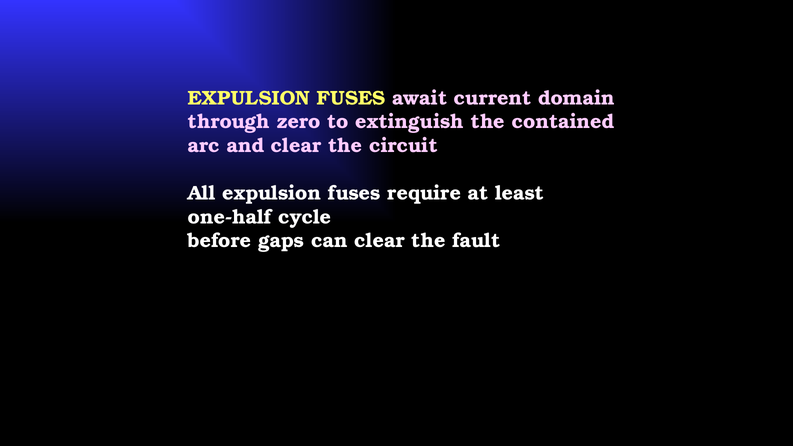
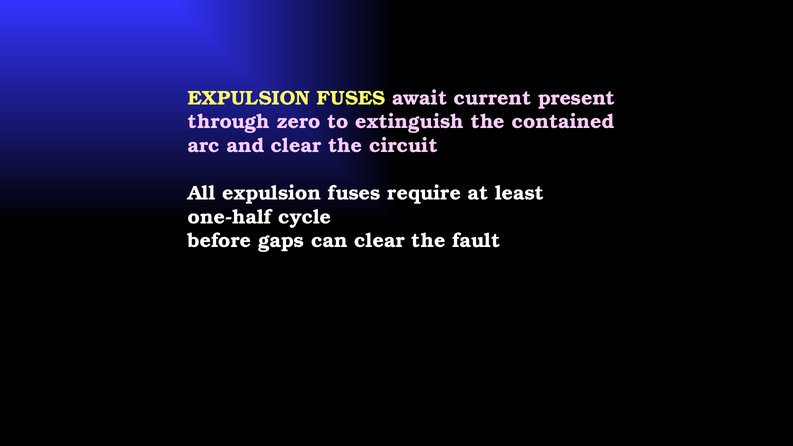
domain: domain -> present
